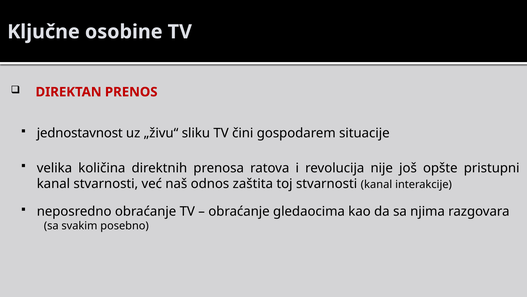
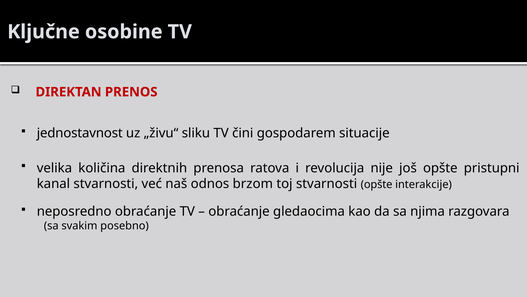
zaštita: zaštita -> brzom
stvarnosti kanal: kanal -> opšte
